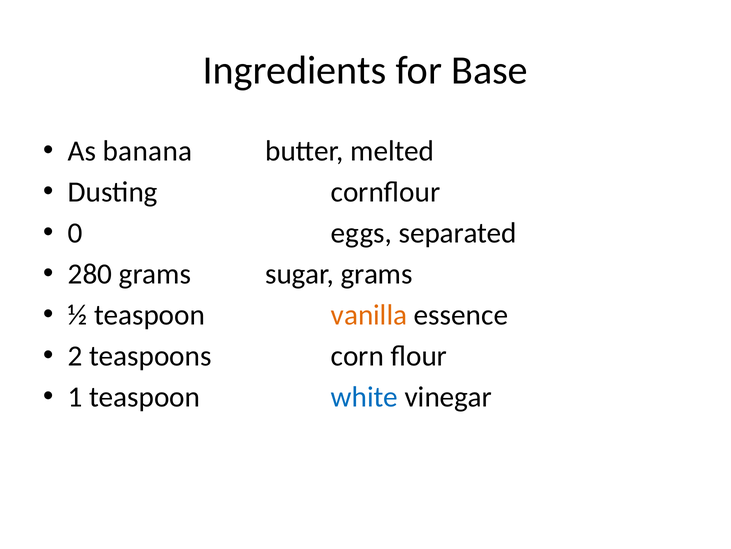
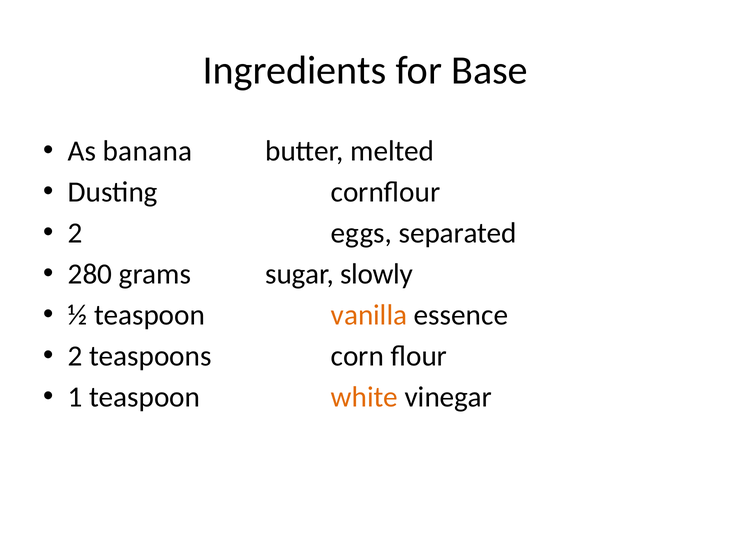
0 at (75, 233): 0 -> 2
sugar grams: grams -> slowly
white colour: blue -> orange
